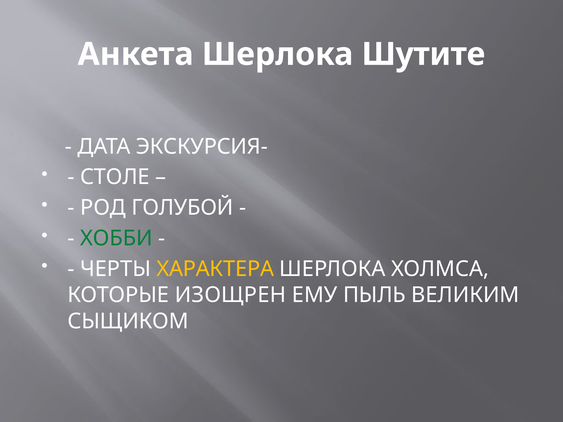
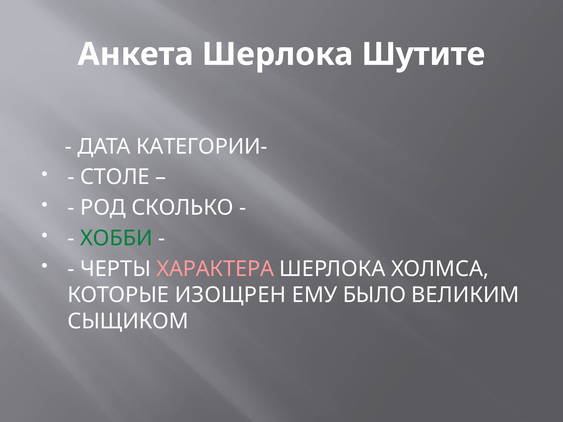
ЭКСКУРСИЯ-: ЭКСКУРСИЯ- -> КАТЕГОРИИ-
ГОЛУБОЙ: ГОЛУБОЙ -> СКОЛЬКО
ХАРАКТЕРА colour: yellow -> pink
ПЫЛЬ: ПЫЛЬ -> БЫЛО
